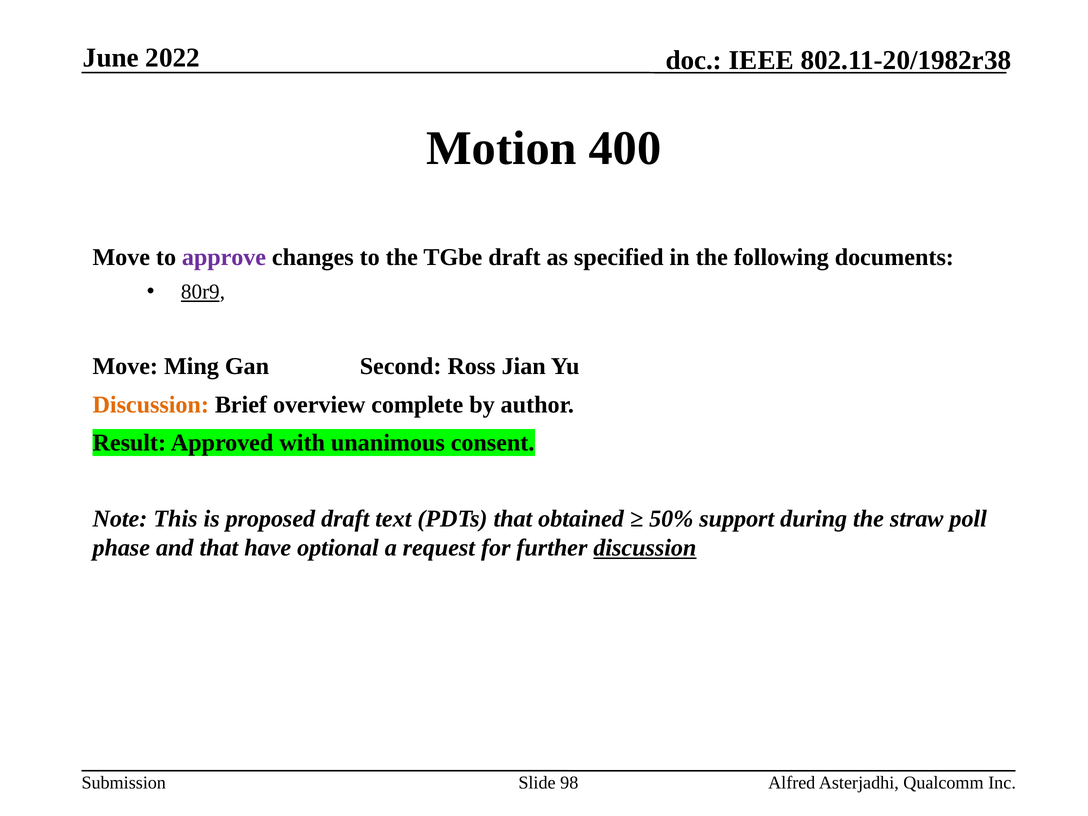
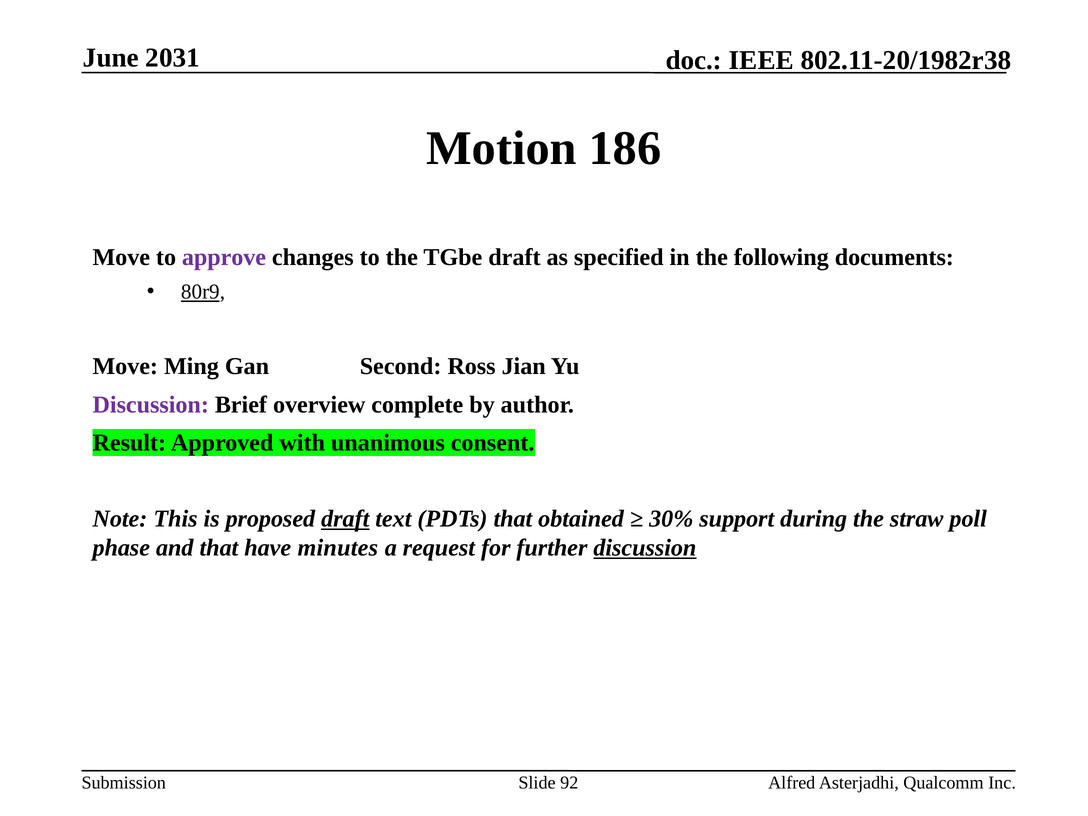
2022: 2022 -> 2031
400: 400 -> 186
Discussion at (151, 405) colour: orange -> purple
draft at (345, 519) underline: none -> present
50%: 50% -> 30%
optional: optional -> minutes
98: 98 -> 92
